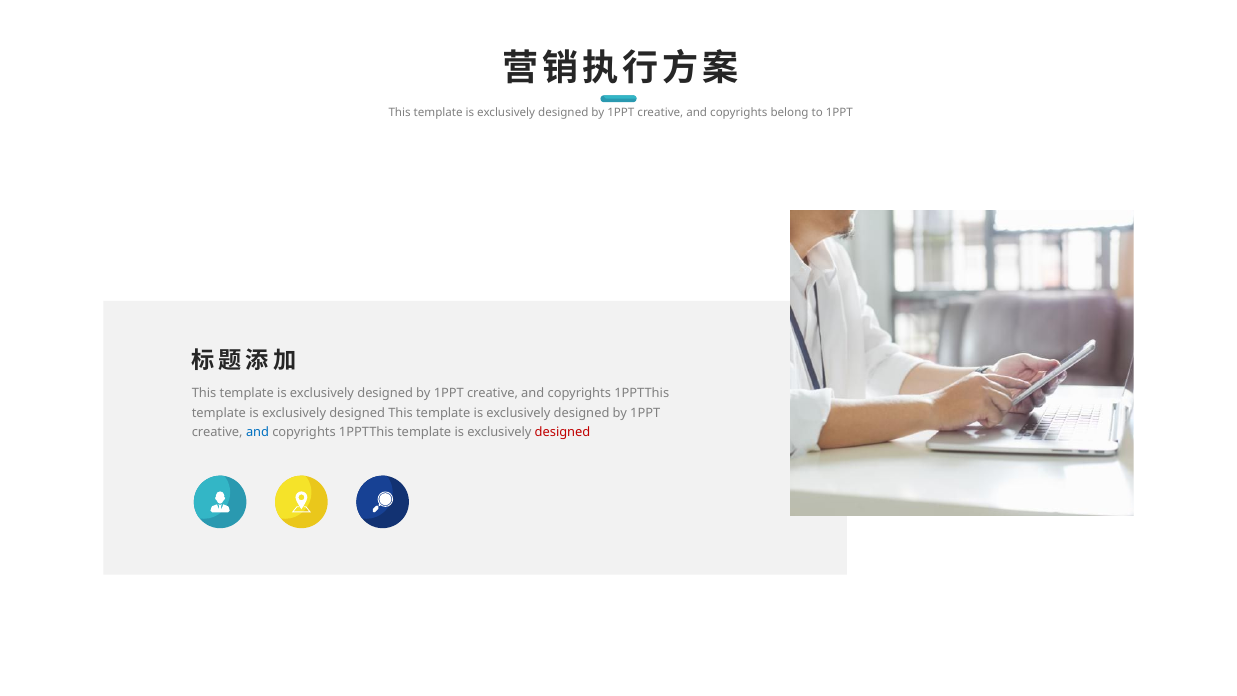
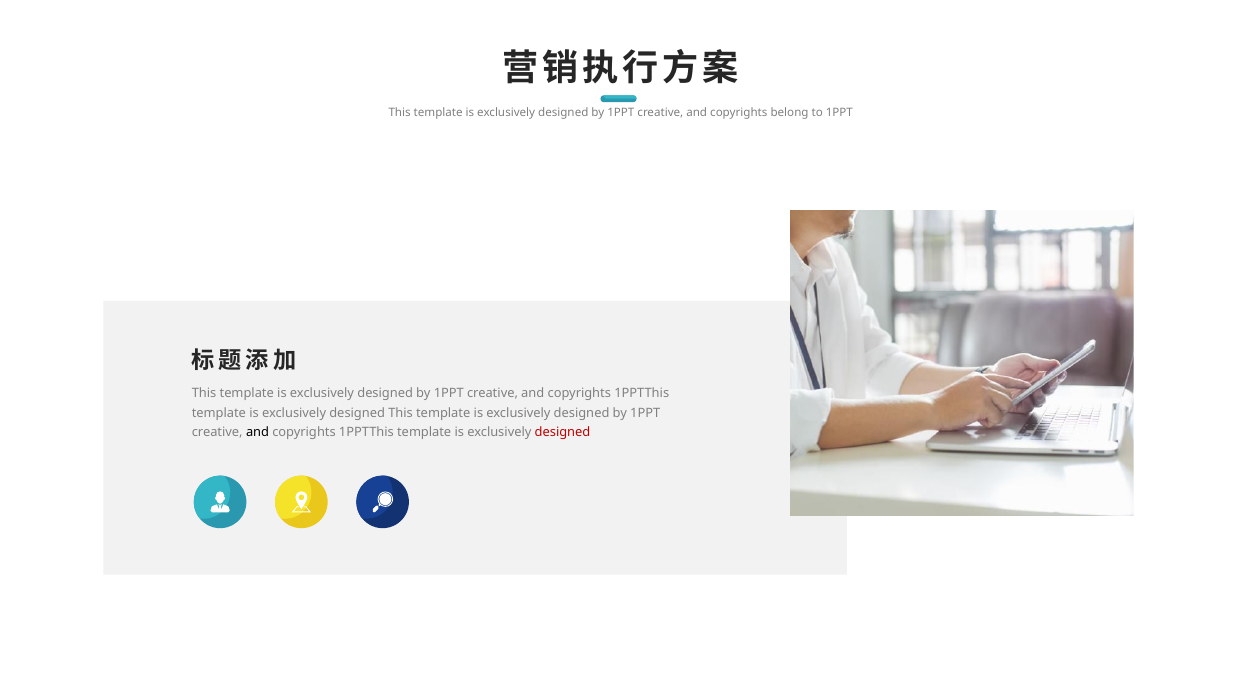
and at (258, 432) colour: blue -> black
